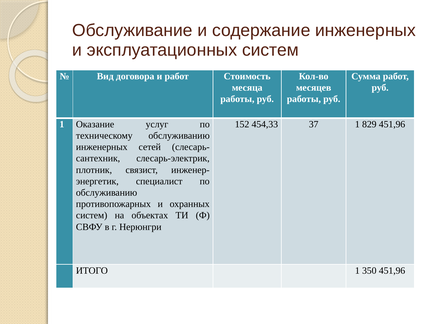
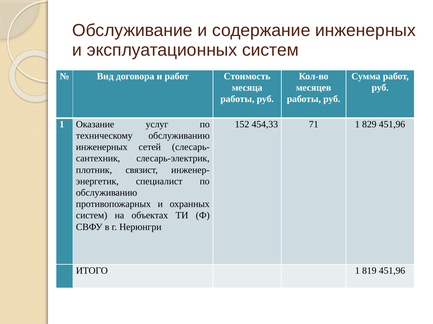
37: 37 -> 71
350: 350 -> 819
